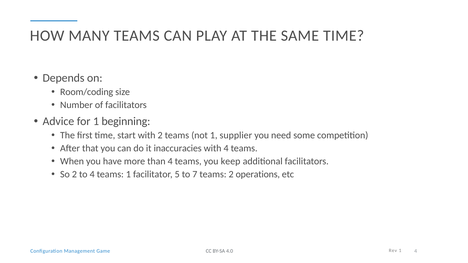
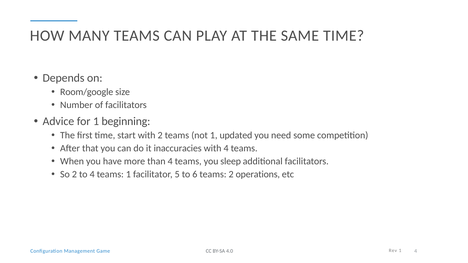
Room/coding: Room/coding -> Room/google
supplier: supplier -> updated
keep: keep -> sleep
7: 7 -> 6
